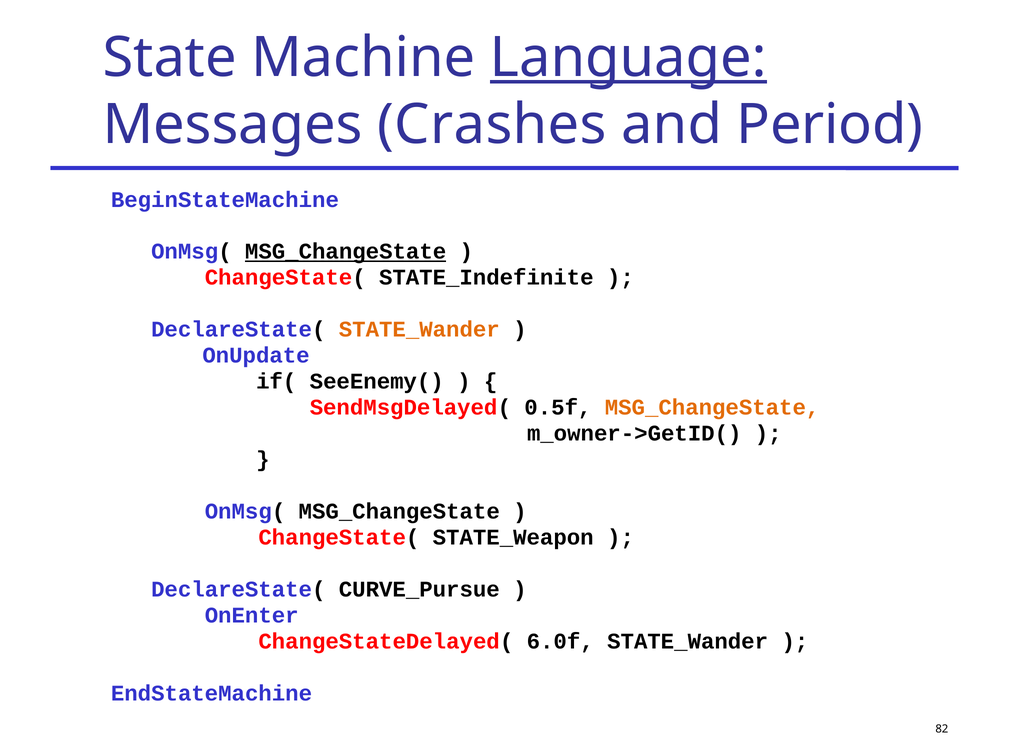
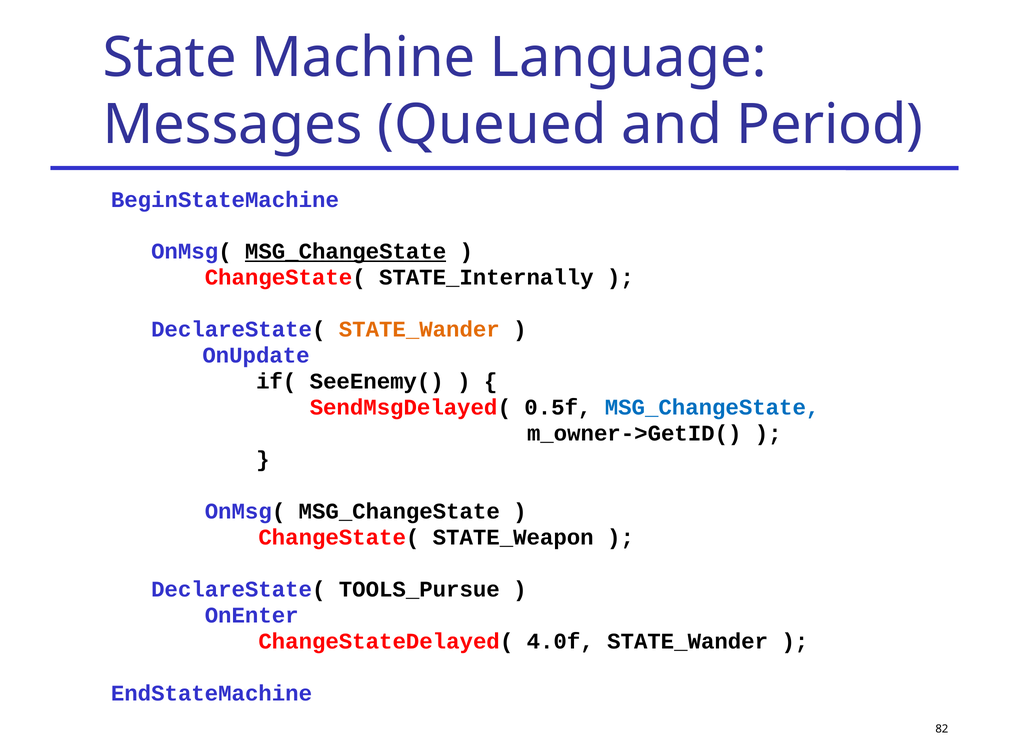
Language underline: present -> none
Crashes: Crashes -> Queued
STATE_Indefinite: STATE_Indefinite -> STATE_Internally
MSG_ChangeState at (712, 408) colour: orange -> blue
CURVE_Pursue: CURVE_Pursue -> TOOLS_Pursue
6.0f: 6.0f -> 4.0f
